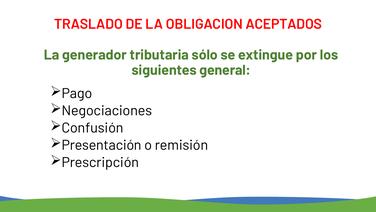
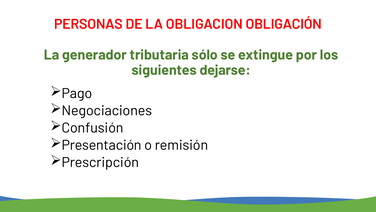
TRASLADO: TRASLADO -> PERSONAS
ACEPTADOS: ACEPTADOS -> OBLIGACIÓN
general: general -> dejarse
